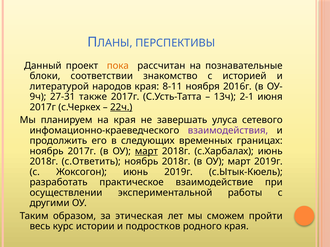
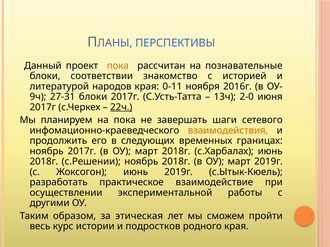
8-11: 8-11 -> 0-11
27-31 также: также -> блоки
2-1: 2-1 -> 2-0
на края: края -> пока
улуса: улуса -> шаги
взаимодействия colour: purple -> orange
март at (146, 151) underline: present -> none
с.Ответить: с.Ответить -> с.Решении
